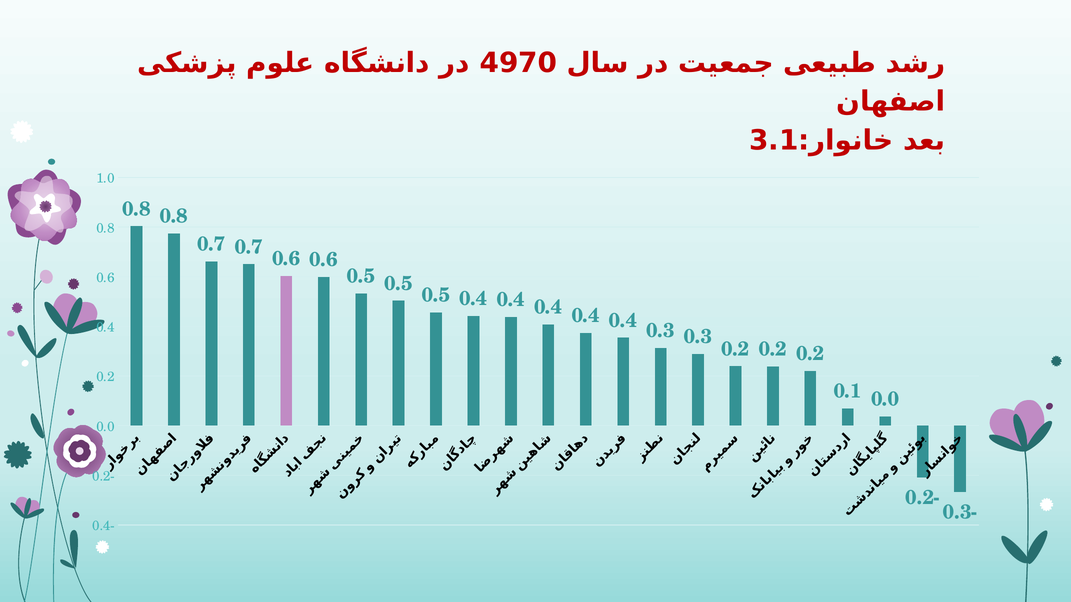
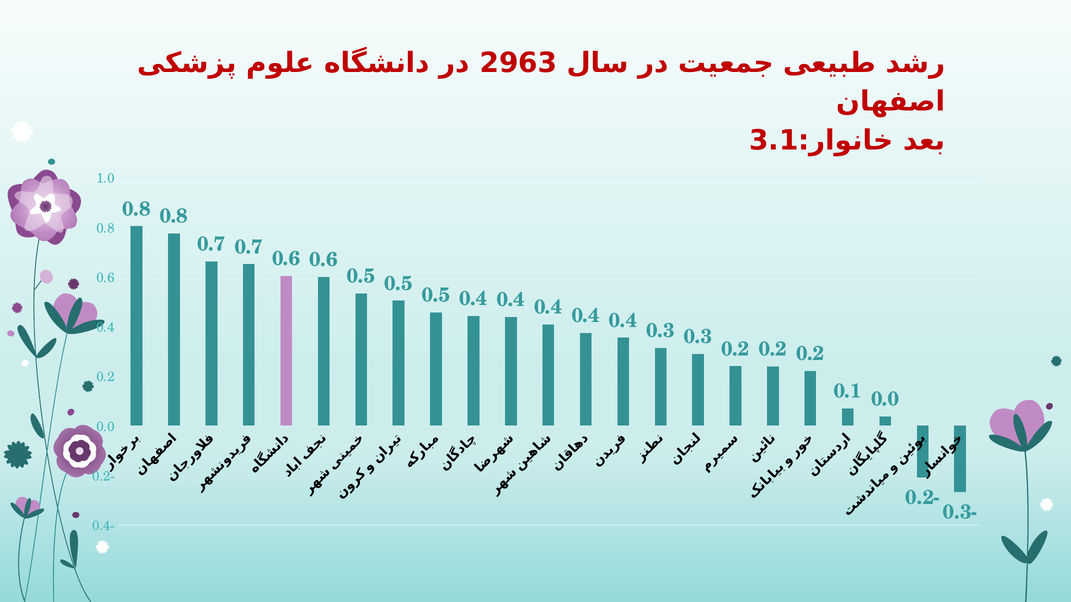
4970: 4970 -> 2963
